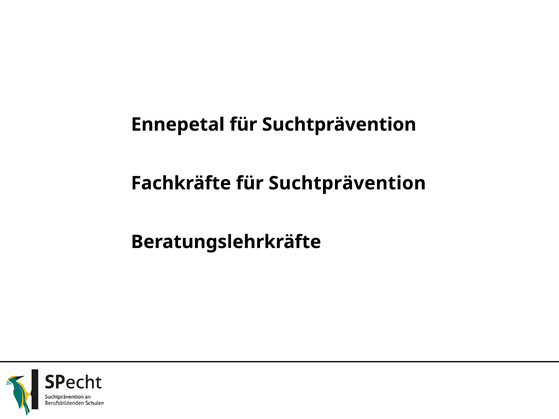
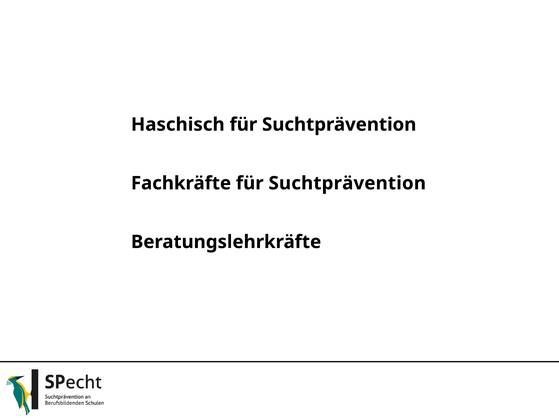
Ennepetal at (178, 125): Ennepetal -> Haschisch
